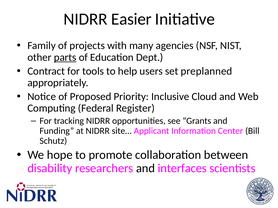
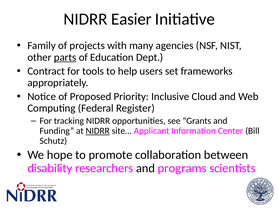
preplanned: preplanned -> frameworks
NIDRR at (98, 131) underline: none -> present
interfaces: interfaces -> programs
